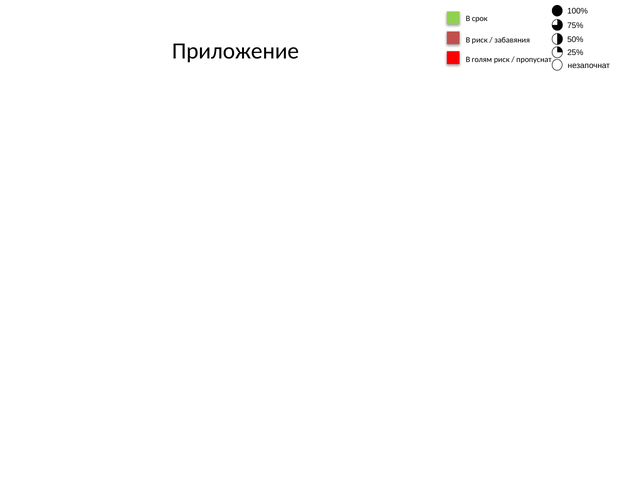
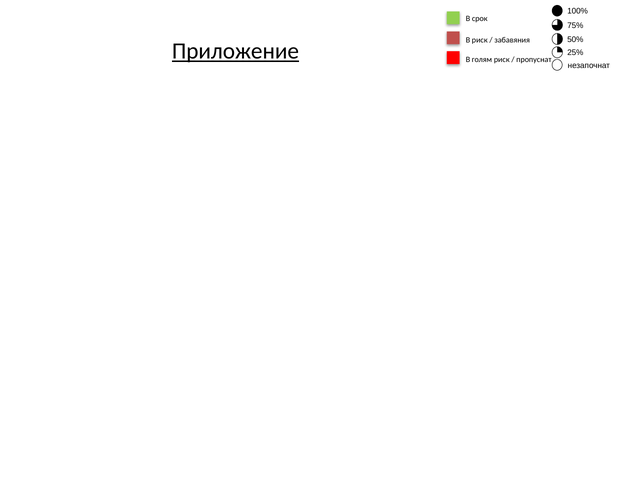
Приложение underline: none -> present
